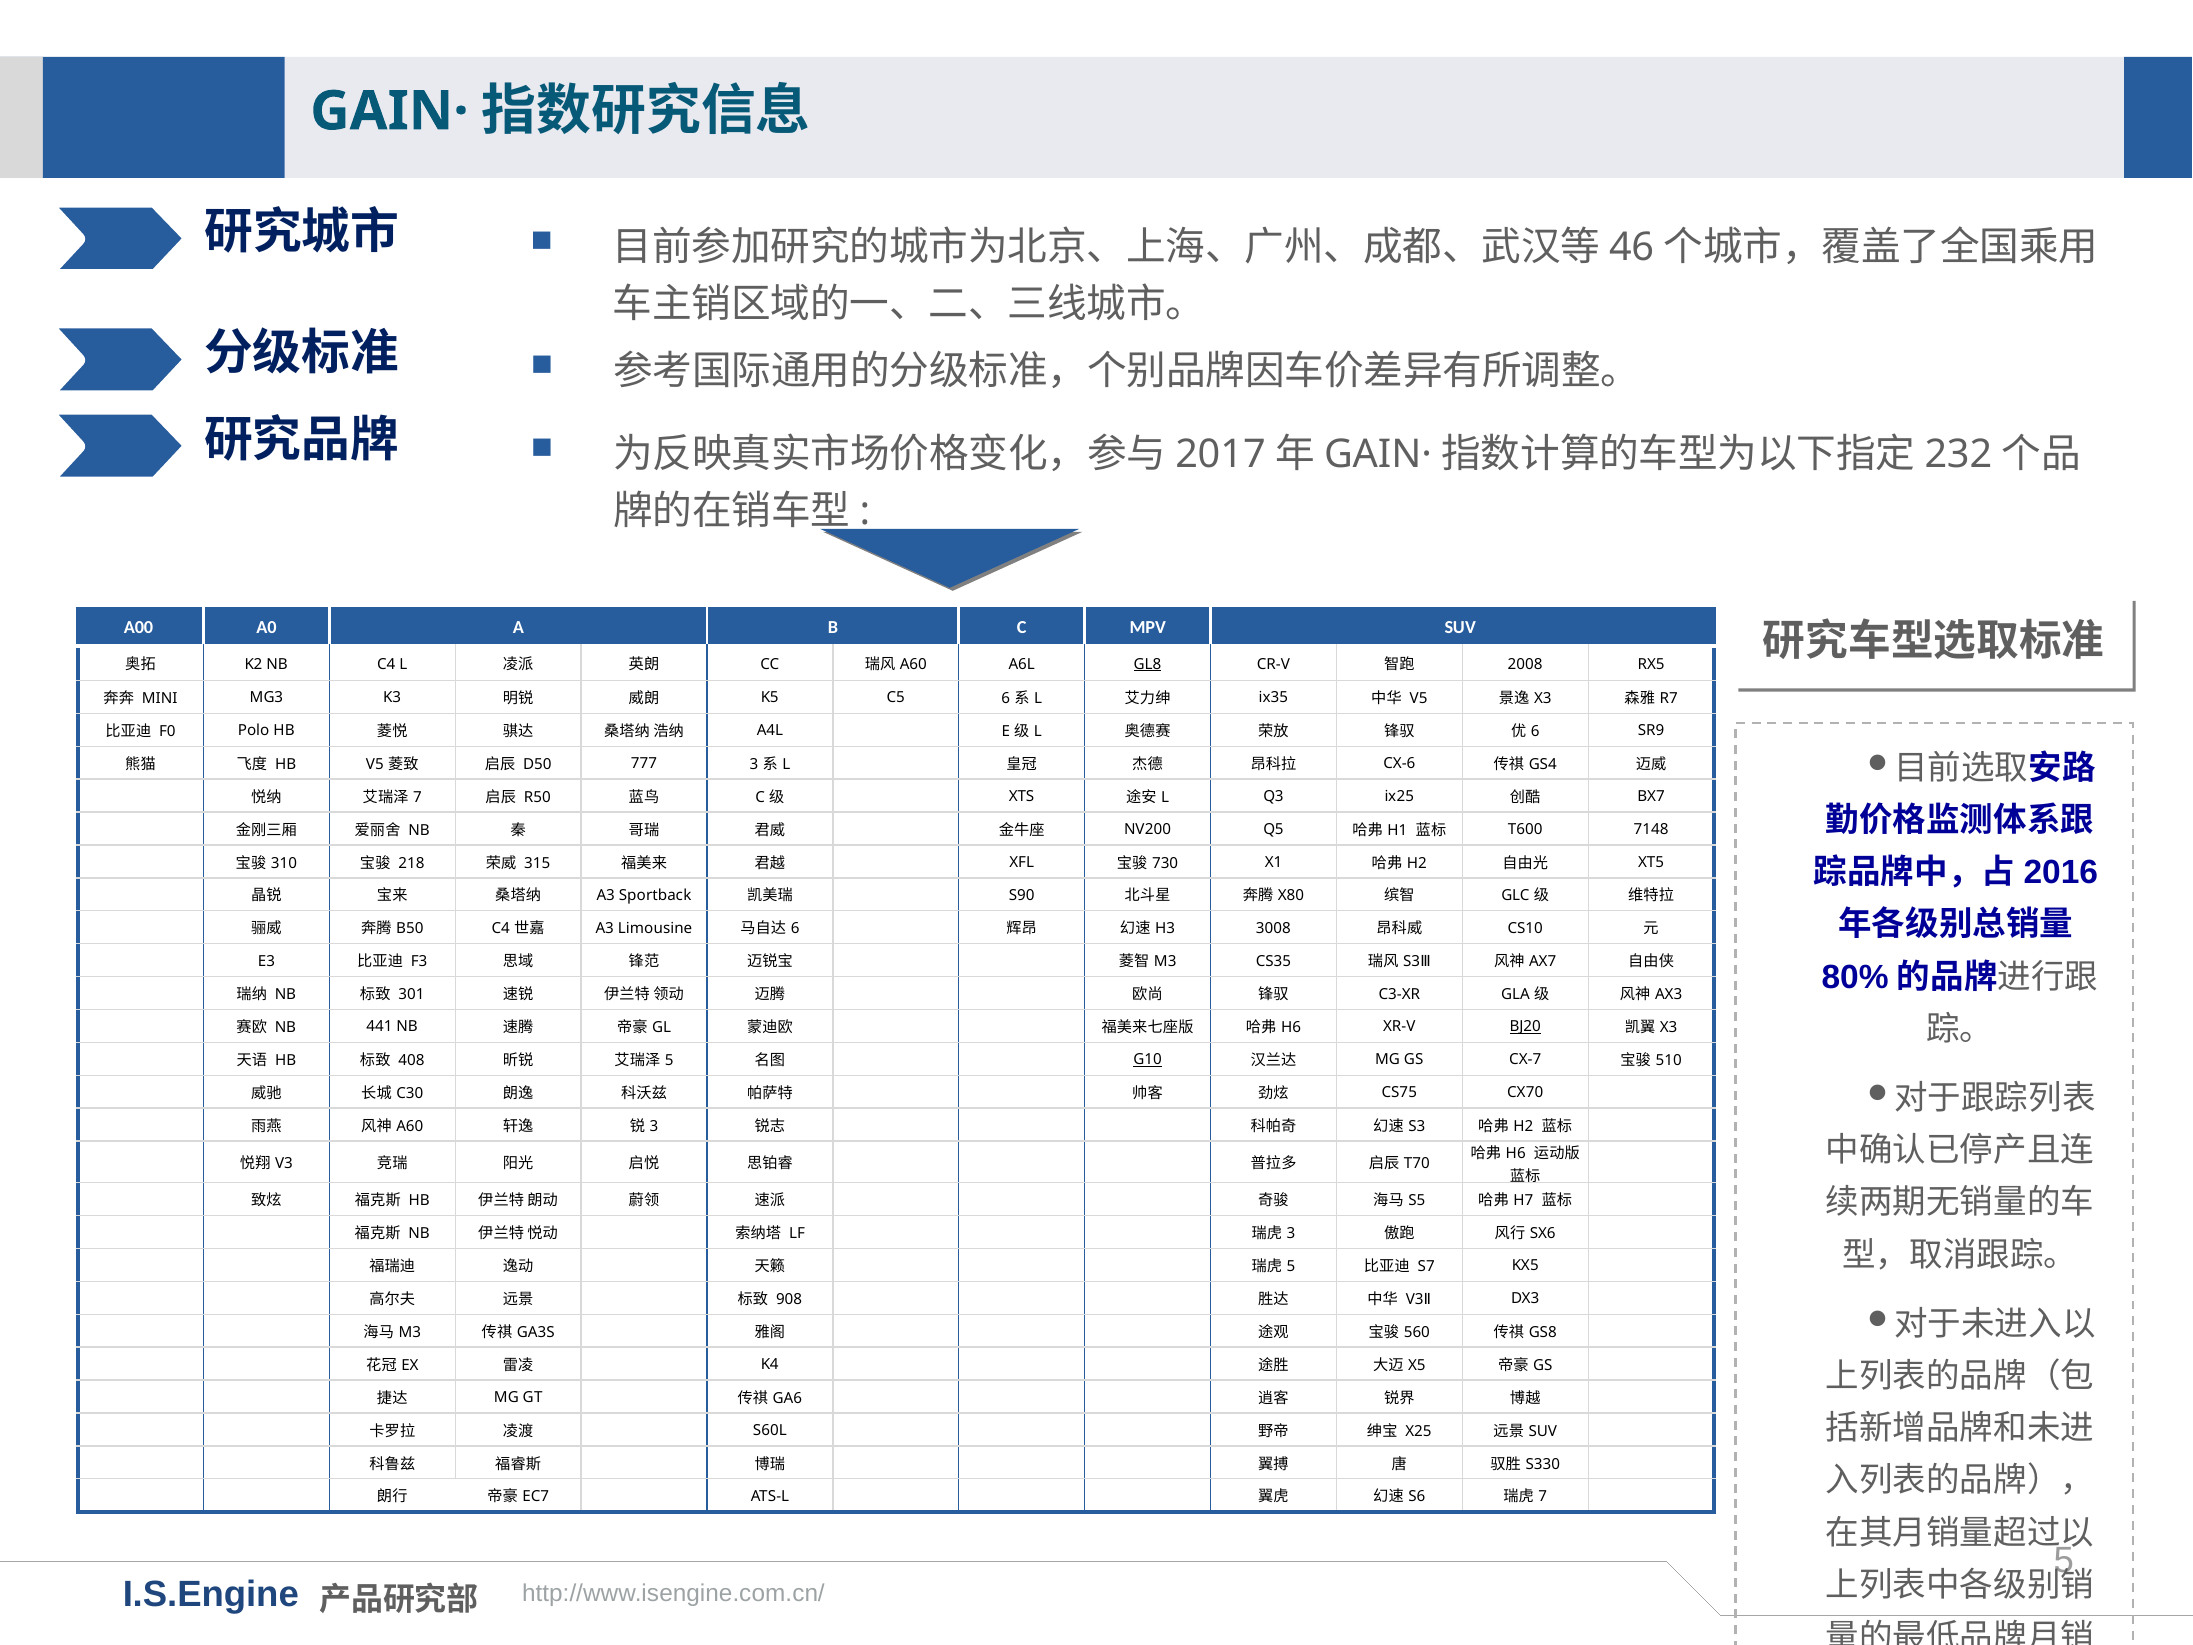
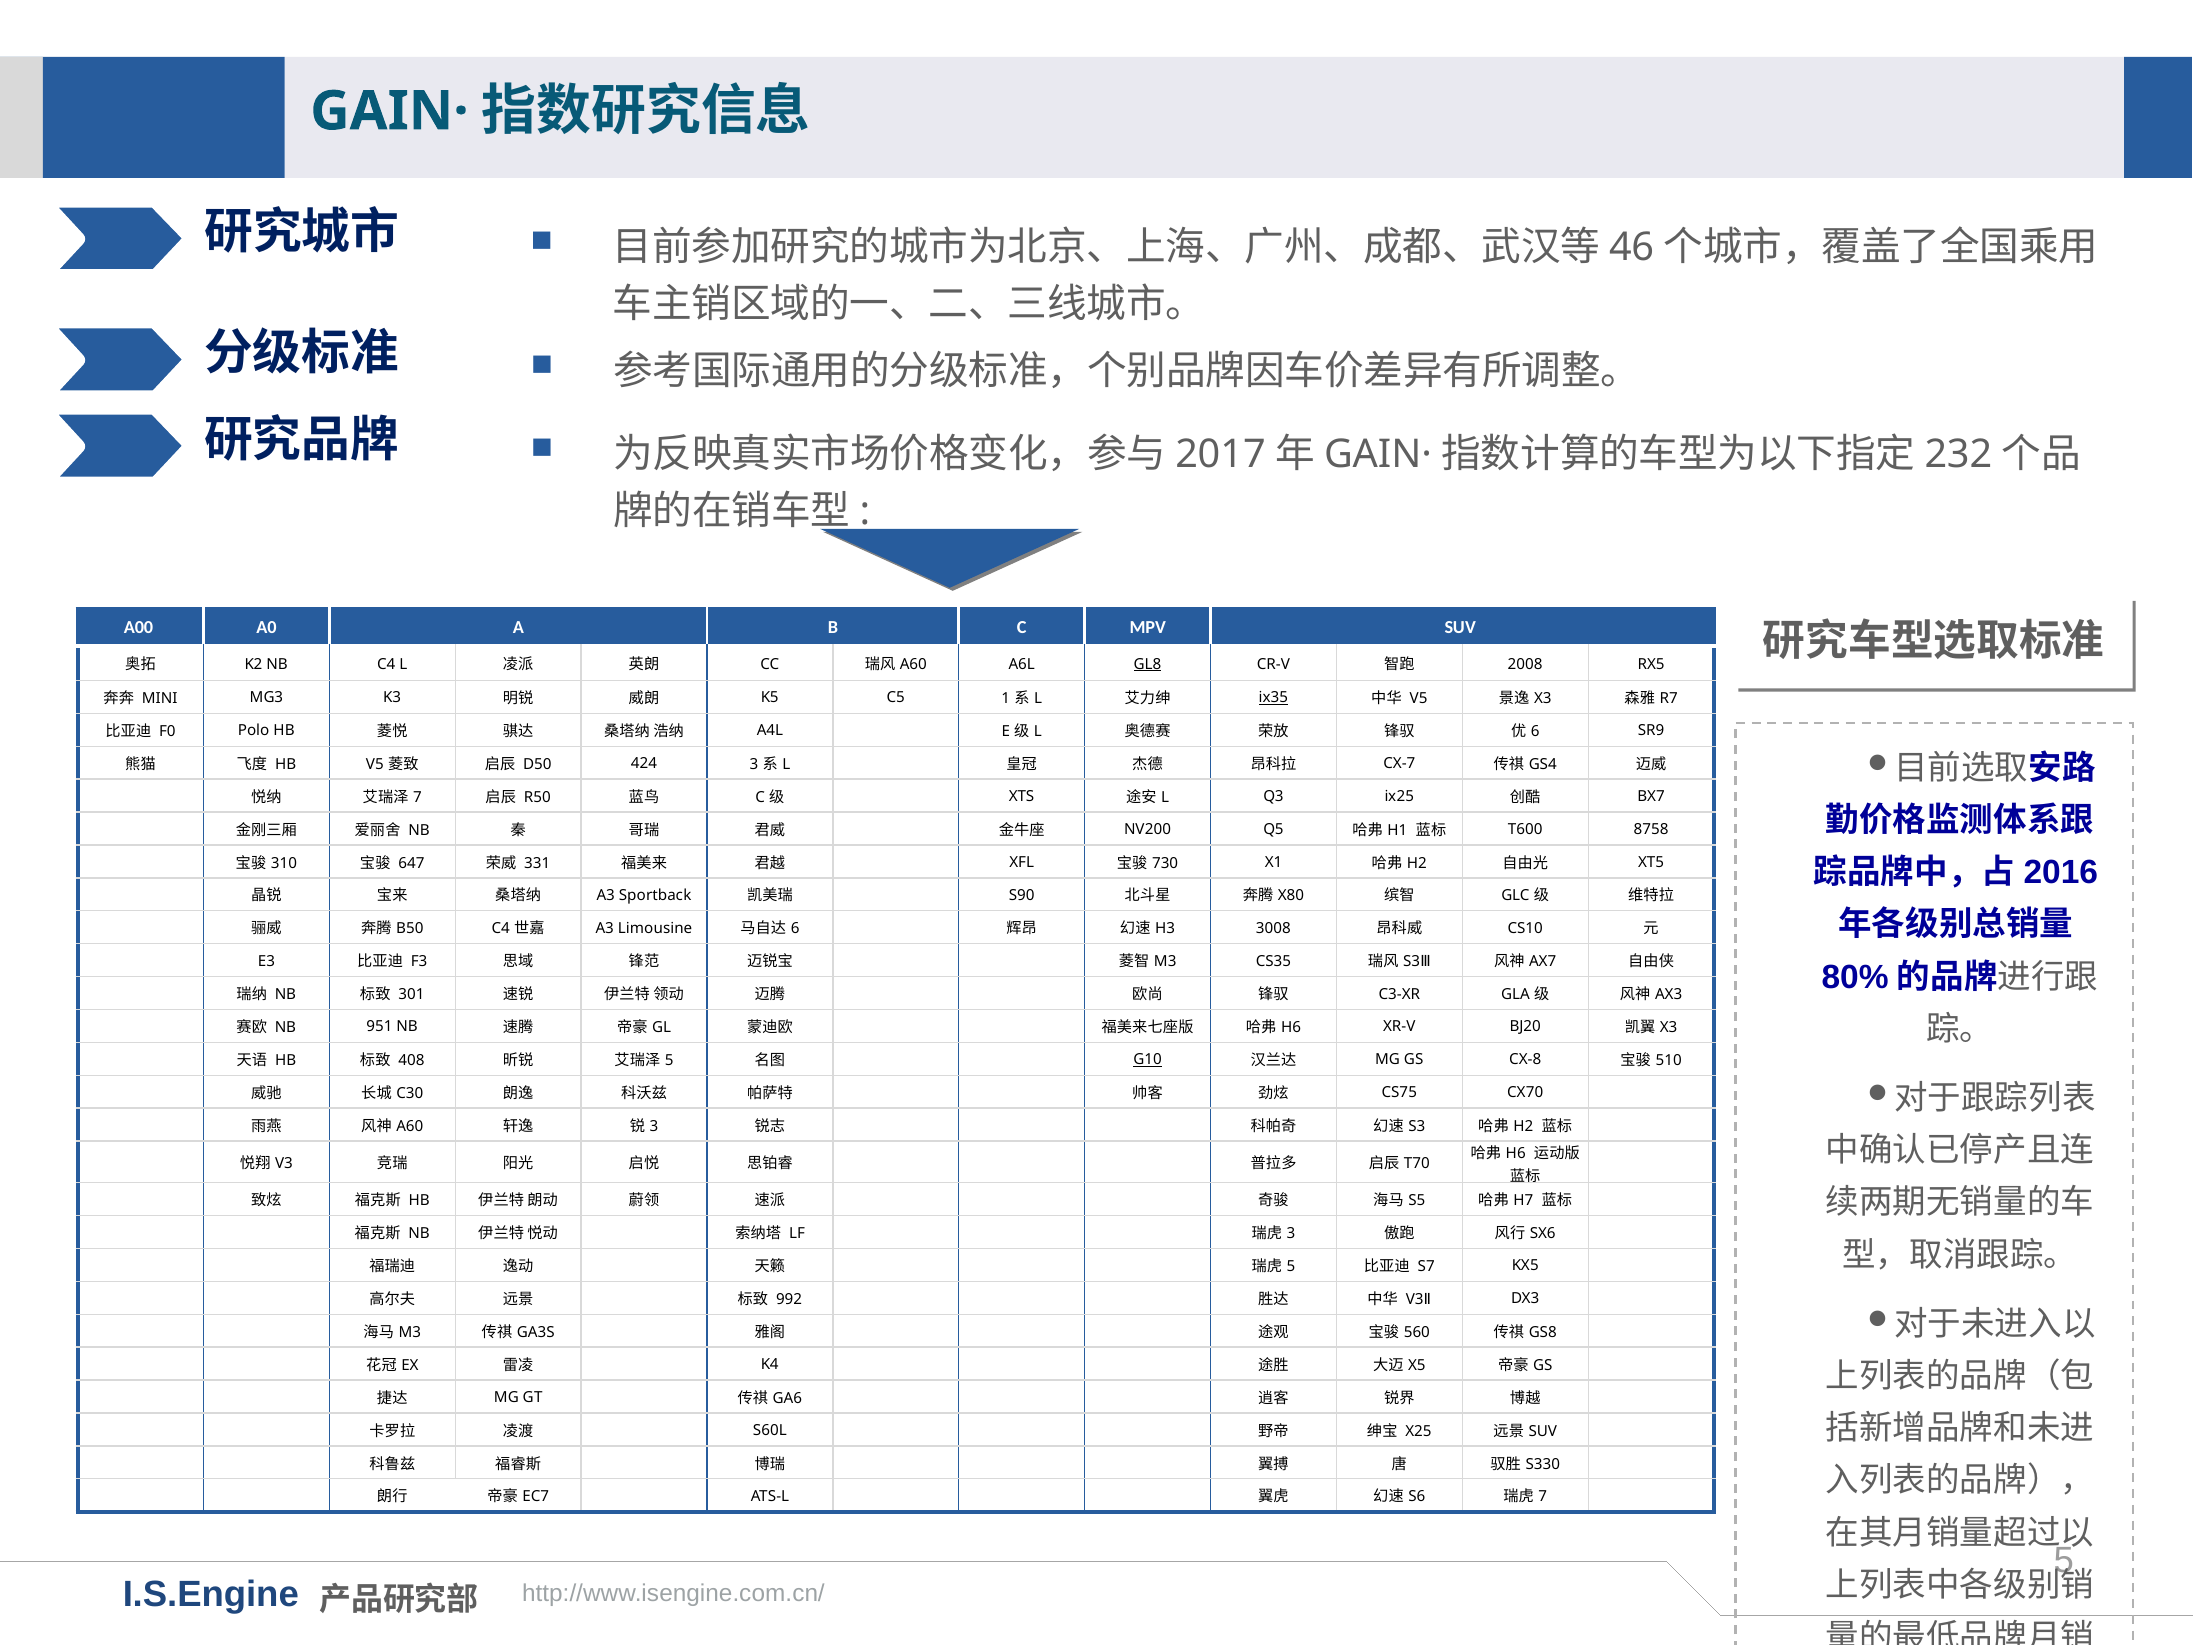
C5 6: 6 -> 1
ix35 underline: none -> present
777: 777 -> 424
CX-6: CX-6 -> CX-7
7148: 7148 -> 8758
218: 218 -> 647
315: 315 -> 331
441: 441 -> 951
BJ20 underline: present -> none
CX-7: CX-7 -> CX-8
908: 908 -> 992
